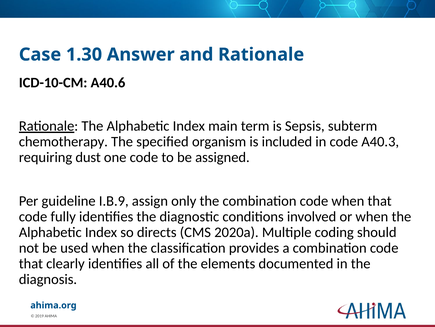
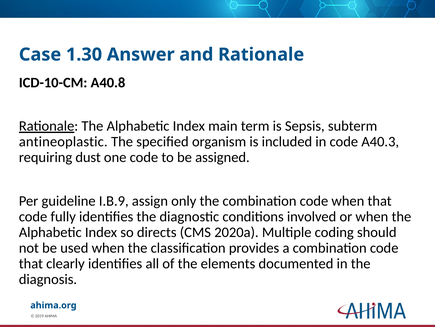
A40.6: A40.6 -> A40.8
chemotherapy: chemotherapy -> antineoplastic
